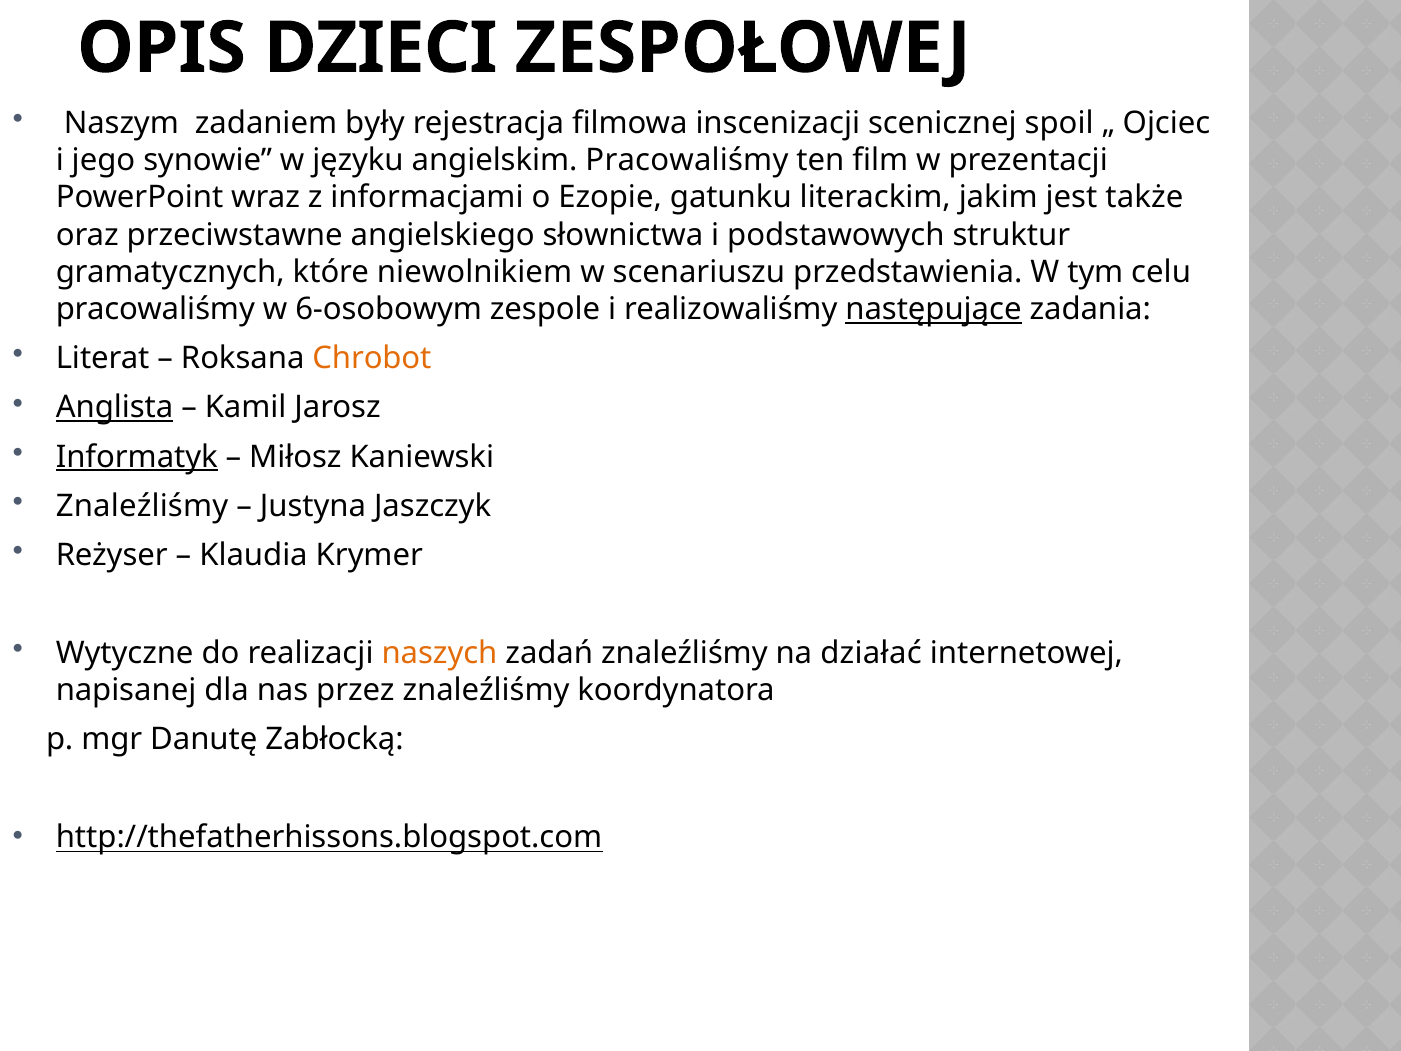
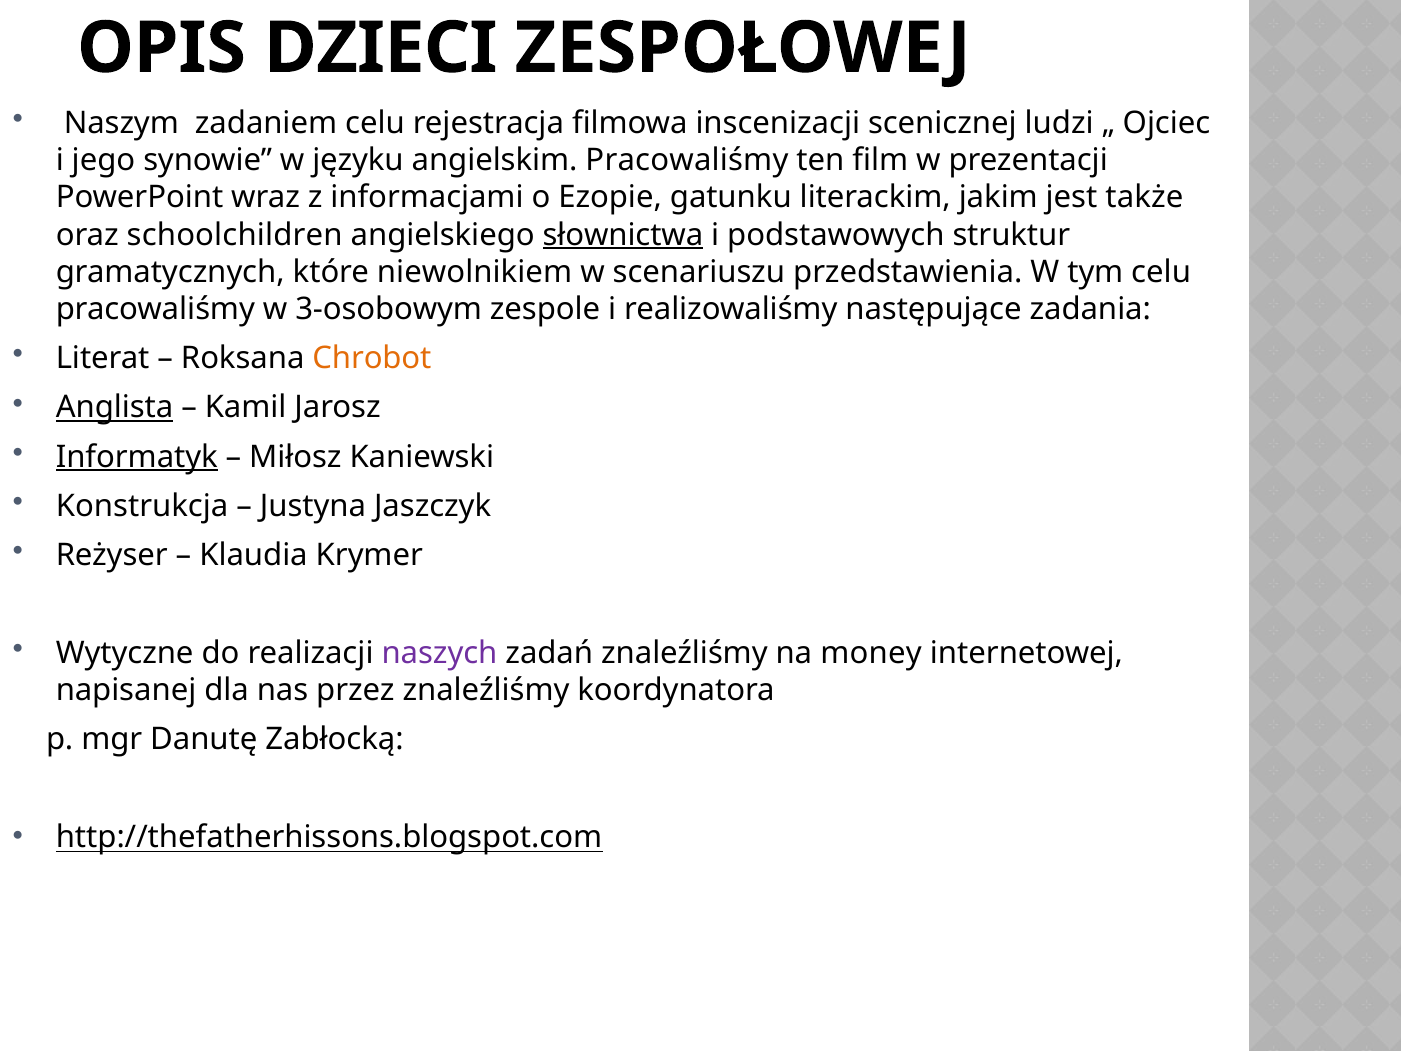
zadaniem były: były -> celu
spoil: spoil -> ludzi
przeciwstawne: przeciwstawne -> schoolchildren
słownictwa underline: none -> present
6-osobowym: 6-osobowym -> 3-osobowym
następujące underline: present -> none
Znaleźliśmy at (142, 506): Znaleźliśmy -> Konstrukcja
naszych colour: orange -> purple
działać: działać -> money
